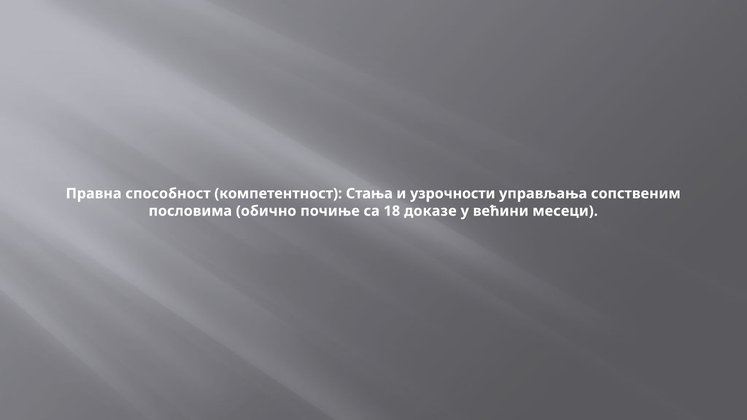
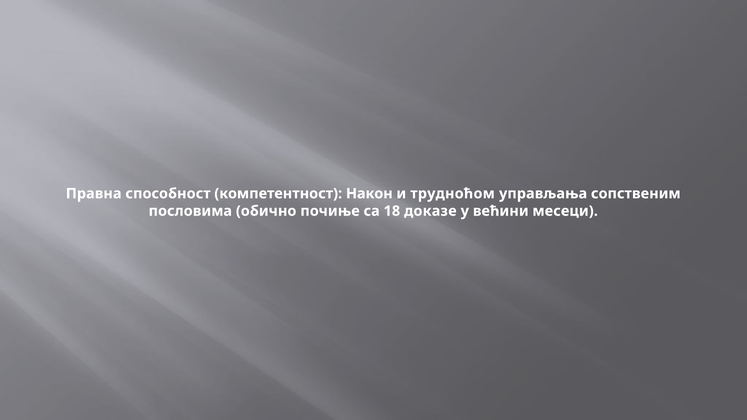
Стања: Стања -> Након
узрочности: узрочности -> трудноћом
